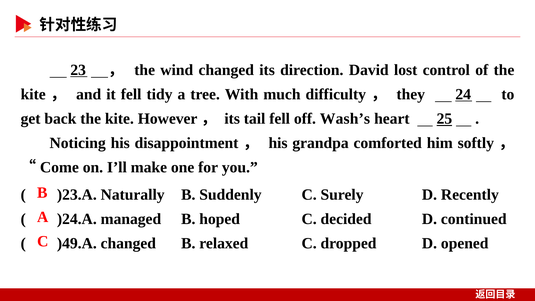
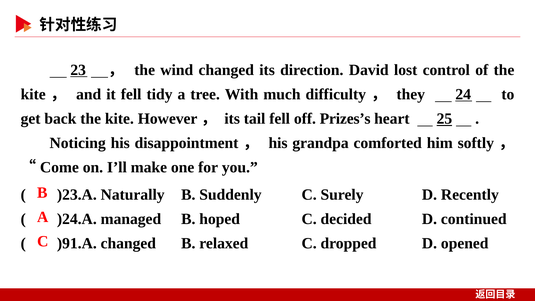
Wash’s: Wash’s -> Prizes’s
)49.A: )49.A -> )91.A
